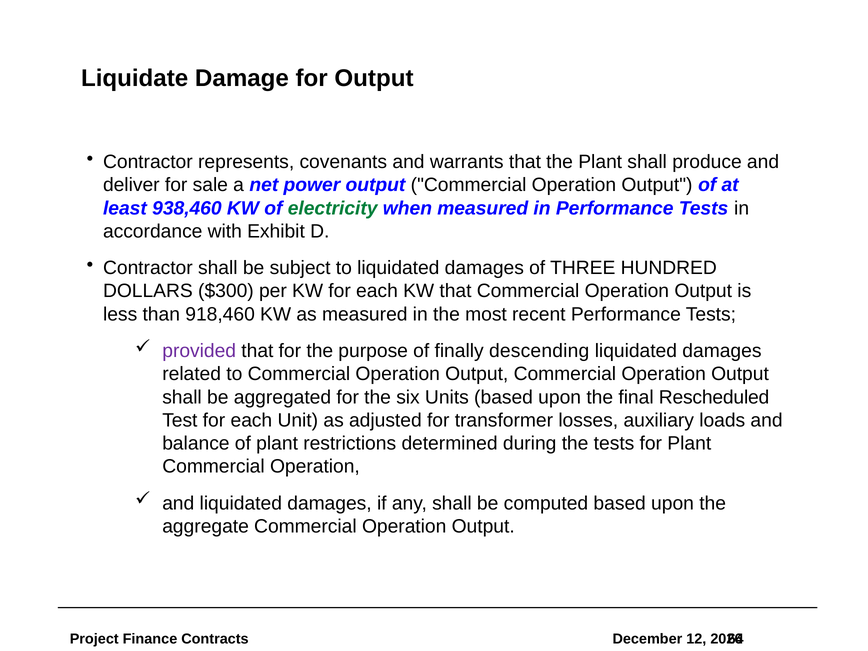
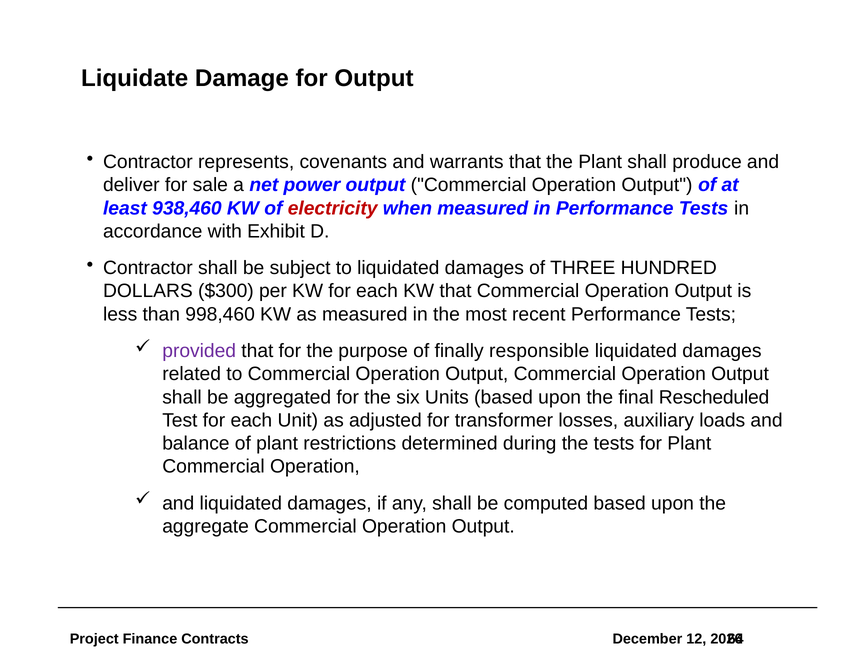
electricity colour: green -> red
918,460: 918,460 -> 998,460
descending: descending -> responsible
